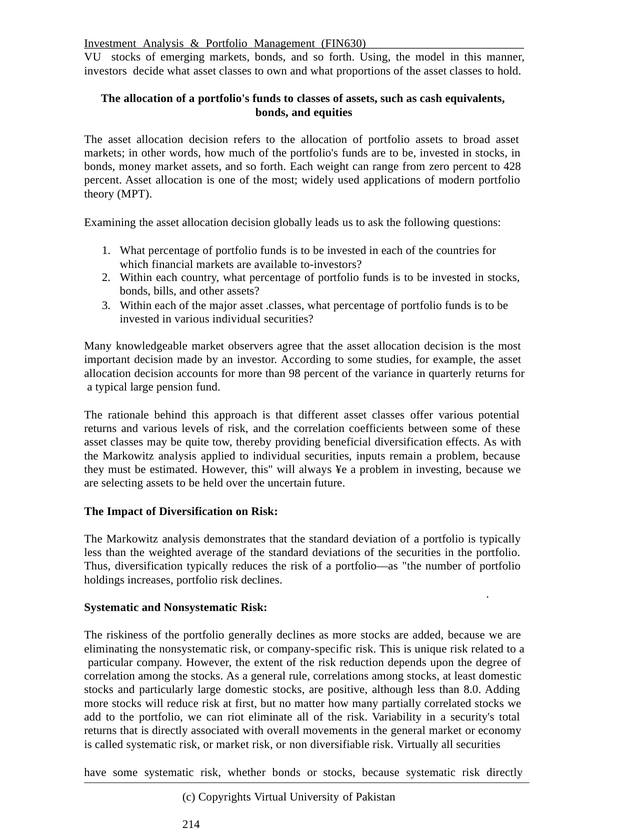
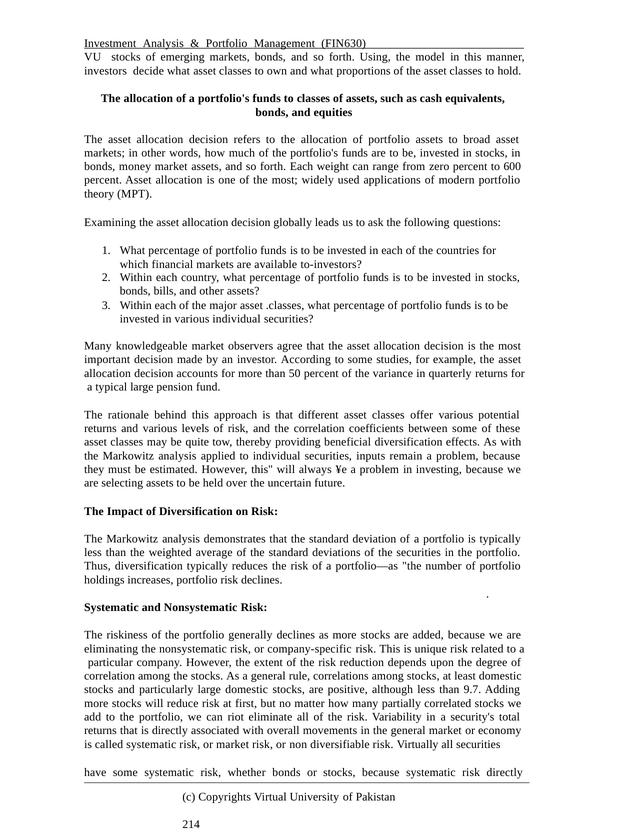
428: 428 -> 600
98: 98 -> 50
8.0: 8.0 -> 9.7
